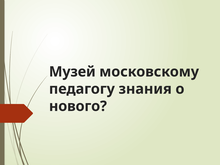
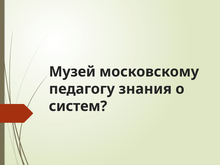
нового: нового -> систем
